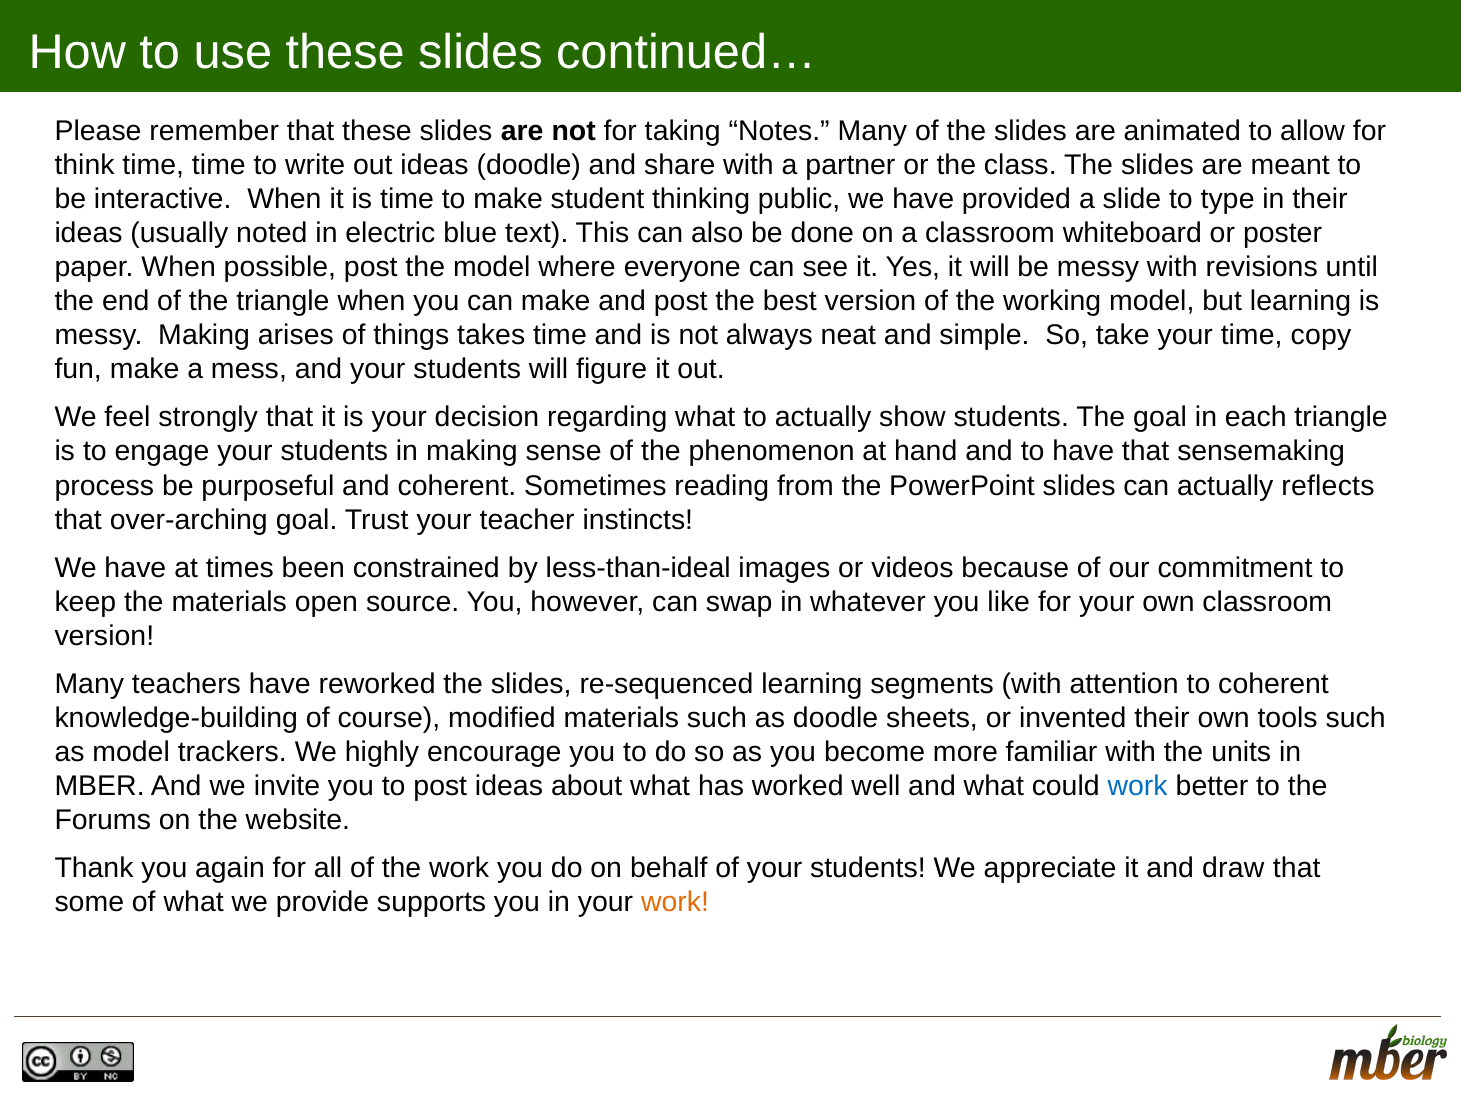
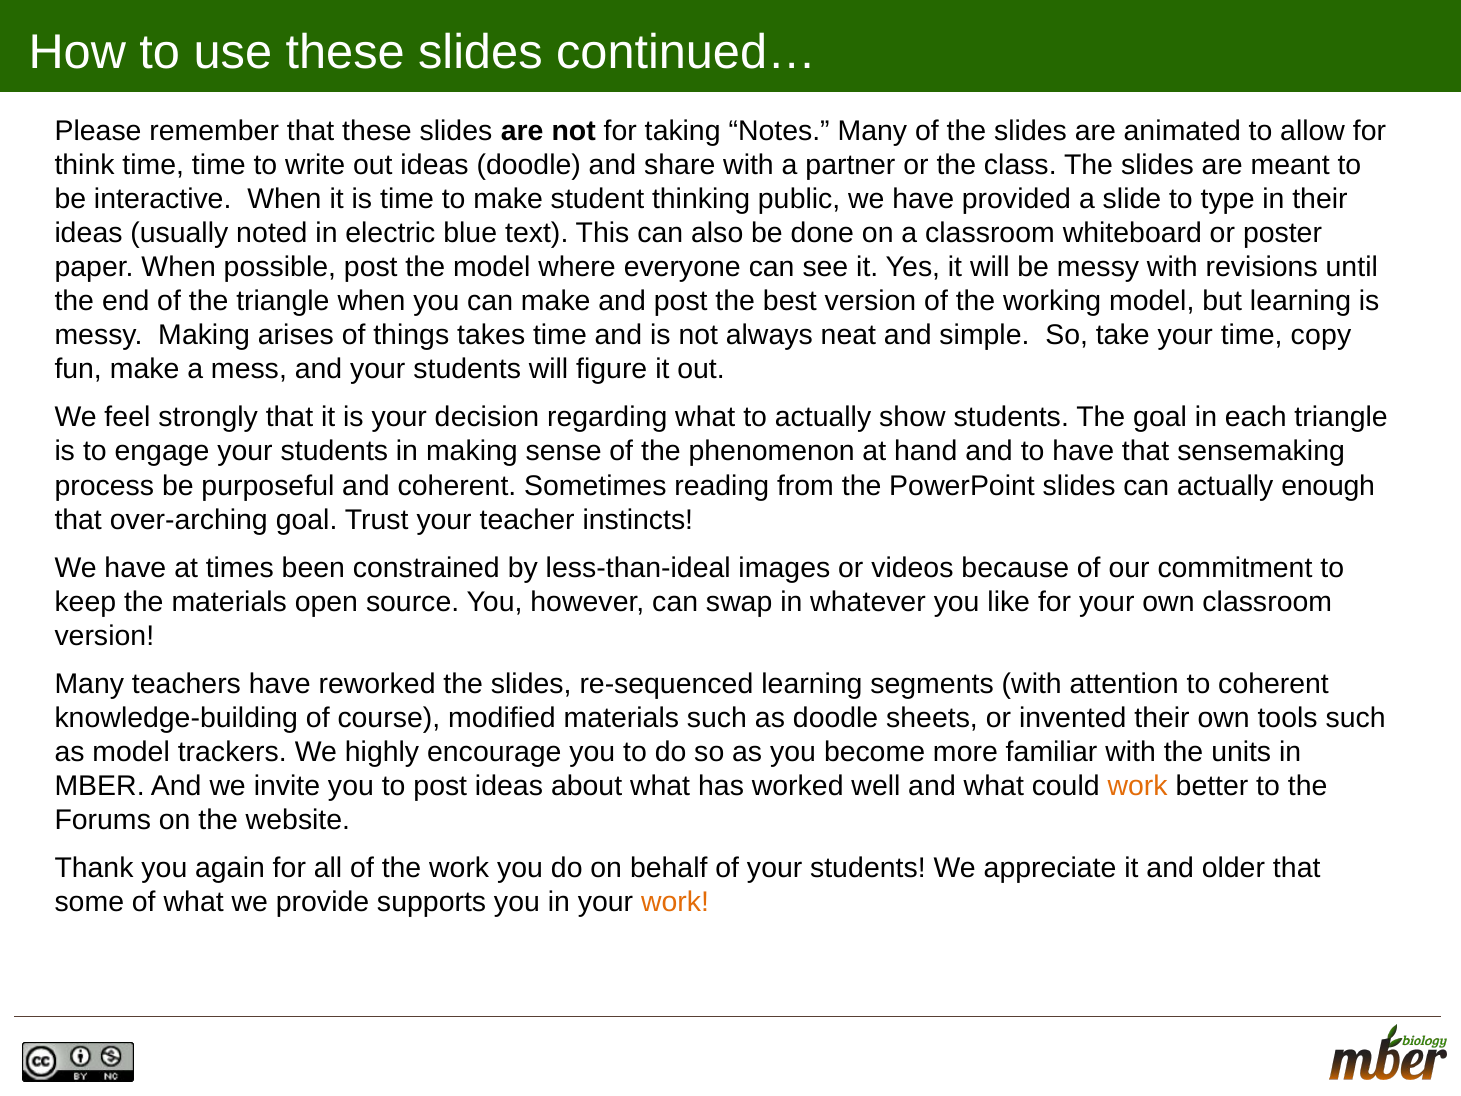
reflects: reflects -> enough
work at (1138, 786) colour: blue -> orange
draw: draw -> older
